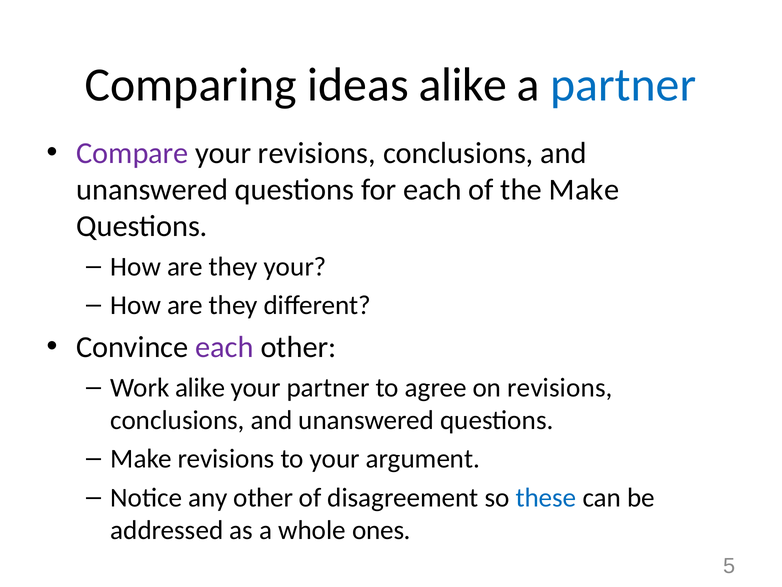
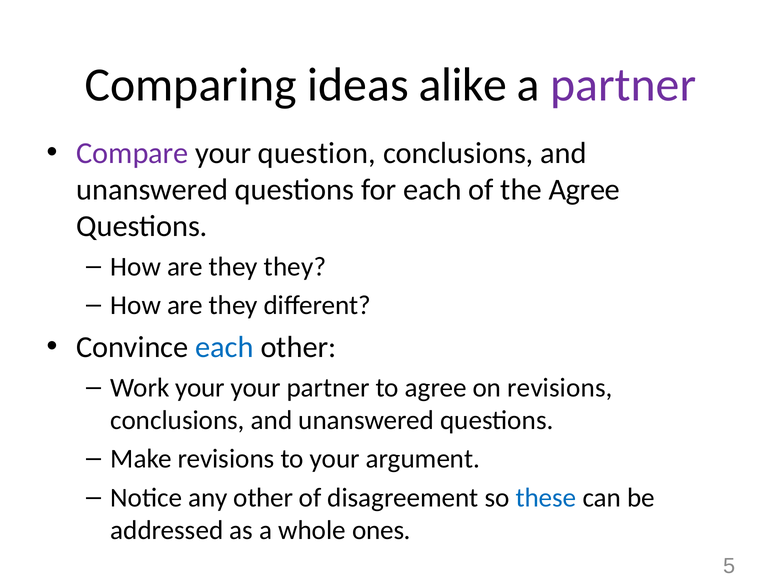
partner at (623, 85) colour: blue -> purple
your revisions: revisions -> question
the Make: Make -> Agree
they your: your -> they
each at (224, 347) colour: purple -> blue
Work alike: alike -> your
